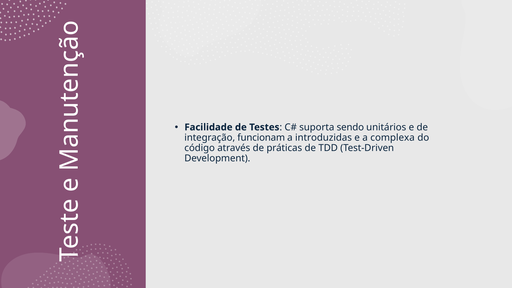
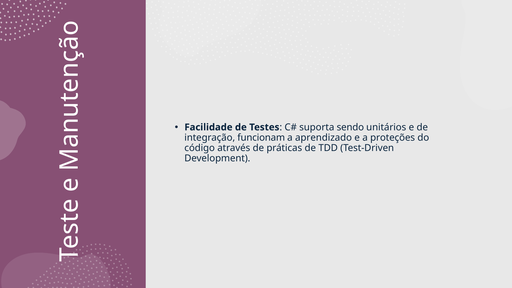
introduzidas: introduzidas -> aprendizado
complexa: complexa -> proteções
